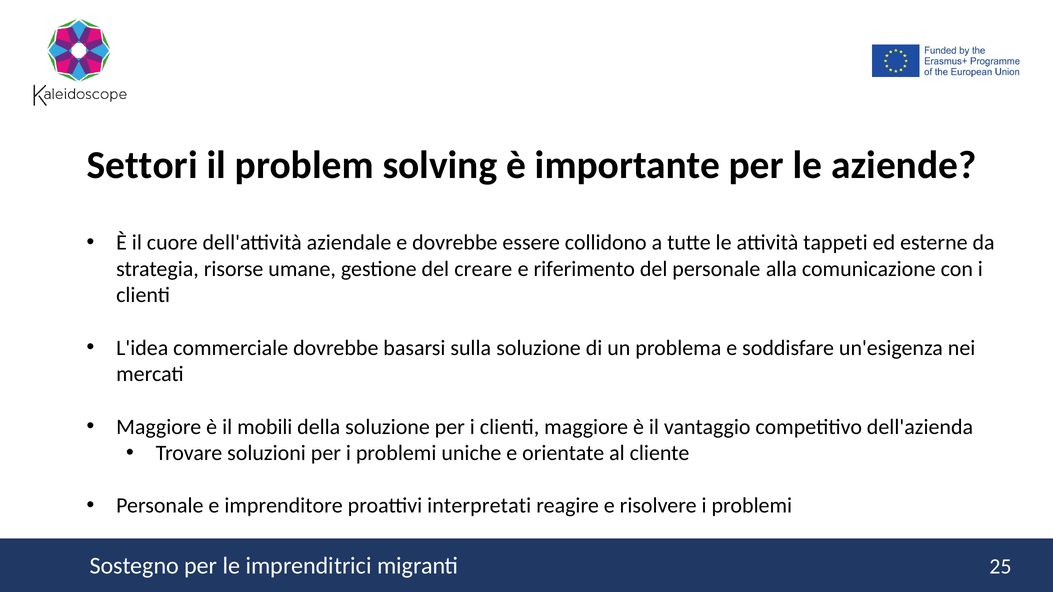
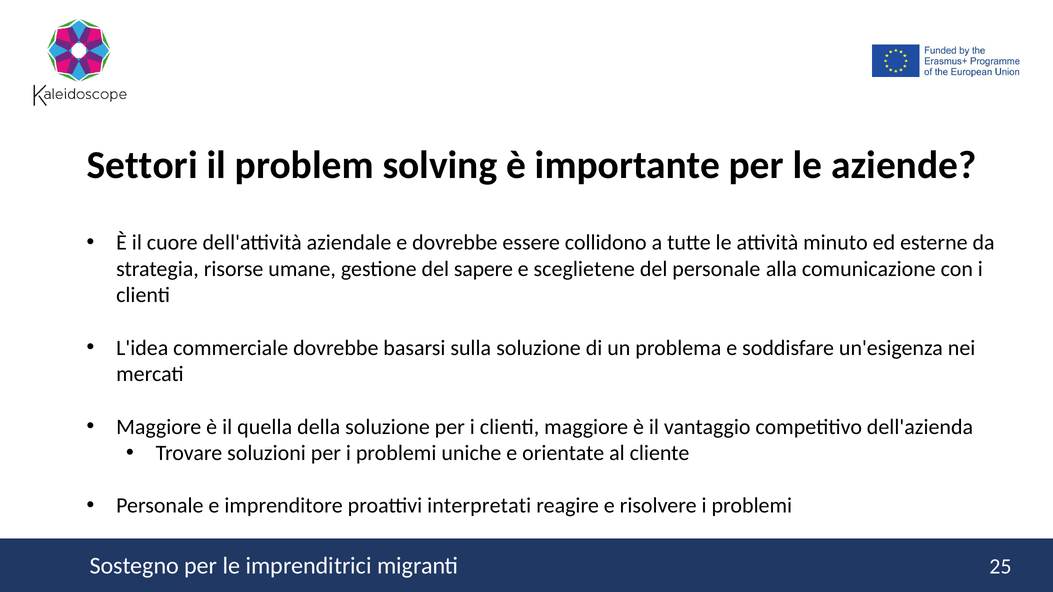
tappeti: tappeti -> minuto
creare: creare -> sapere
riferimento: riferimento -> sceglietene
mobili: mobili -> quella
